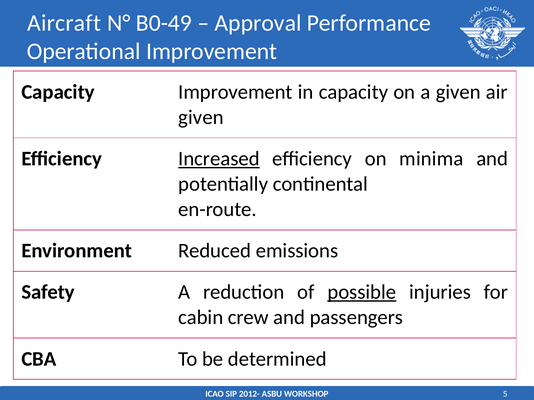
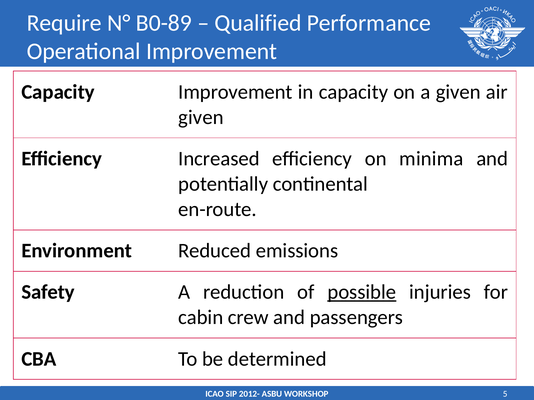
Aircraft: Aircraft -> Require
B0-49: B0-49 -> B0-89
Approval: Approval -> Qualified
Increased underline: present -> none
